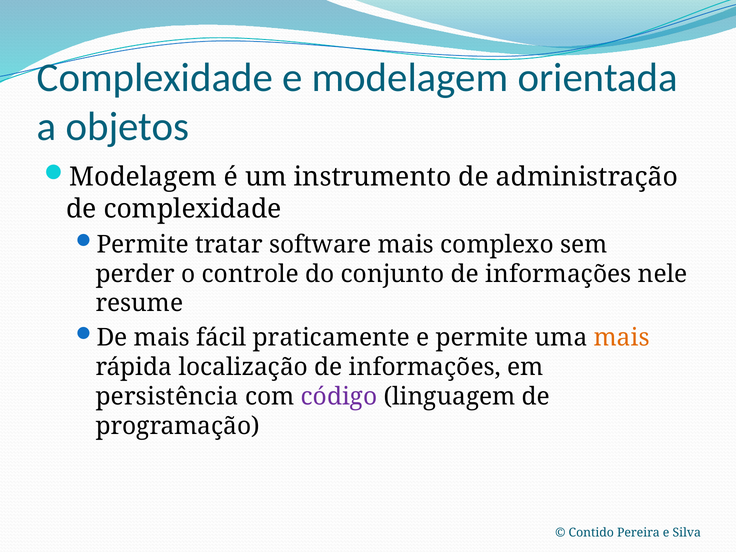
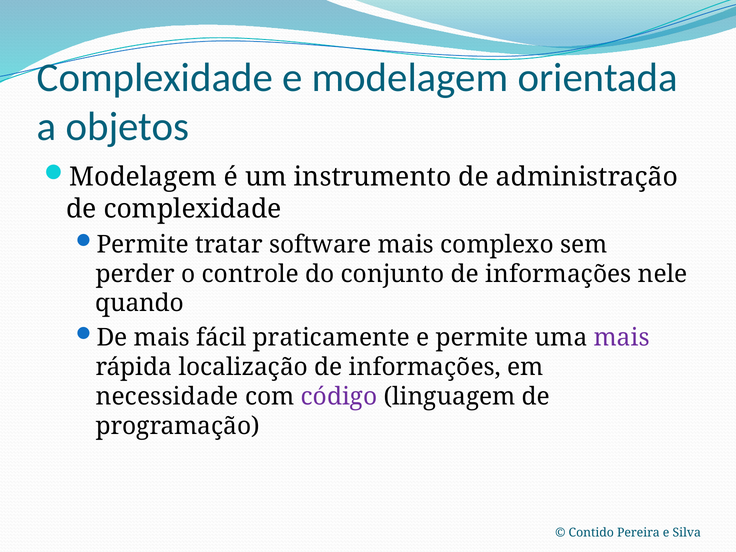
resume: resume -> quando
mais at (622, 338) colour: orange -> purple
persistência: persistência -> necessidade
